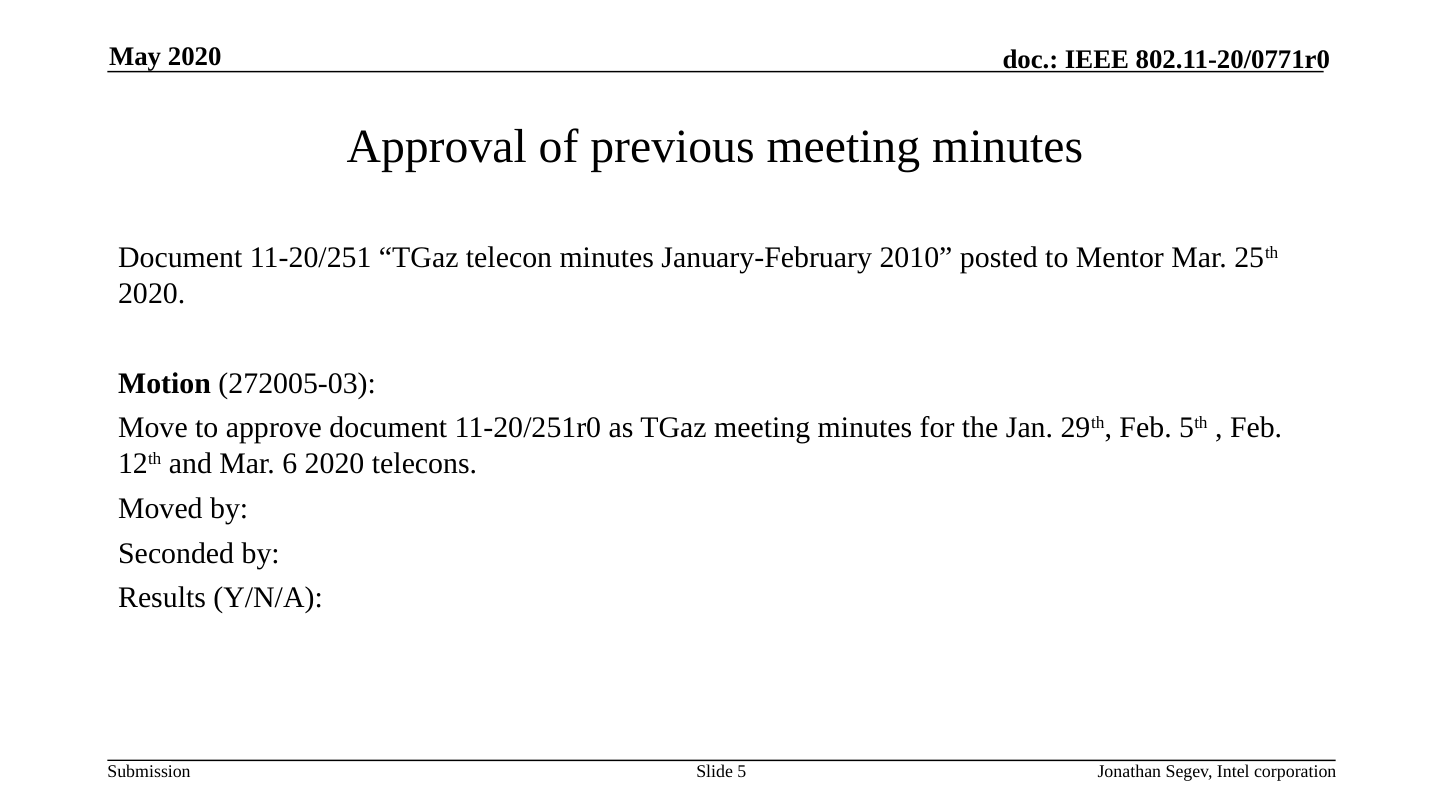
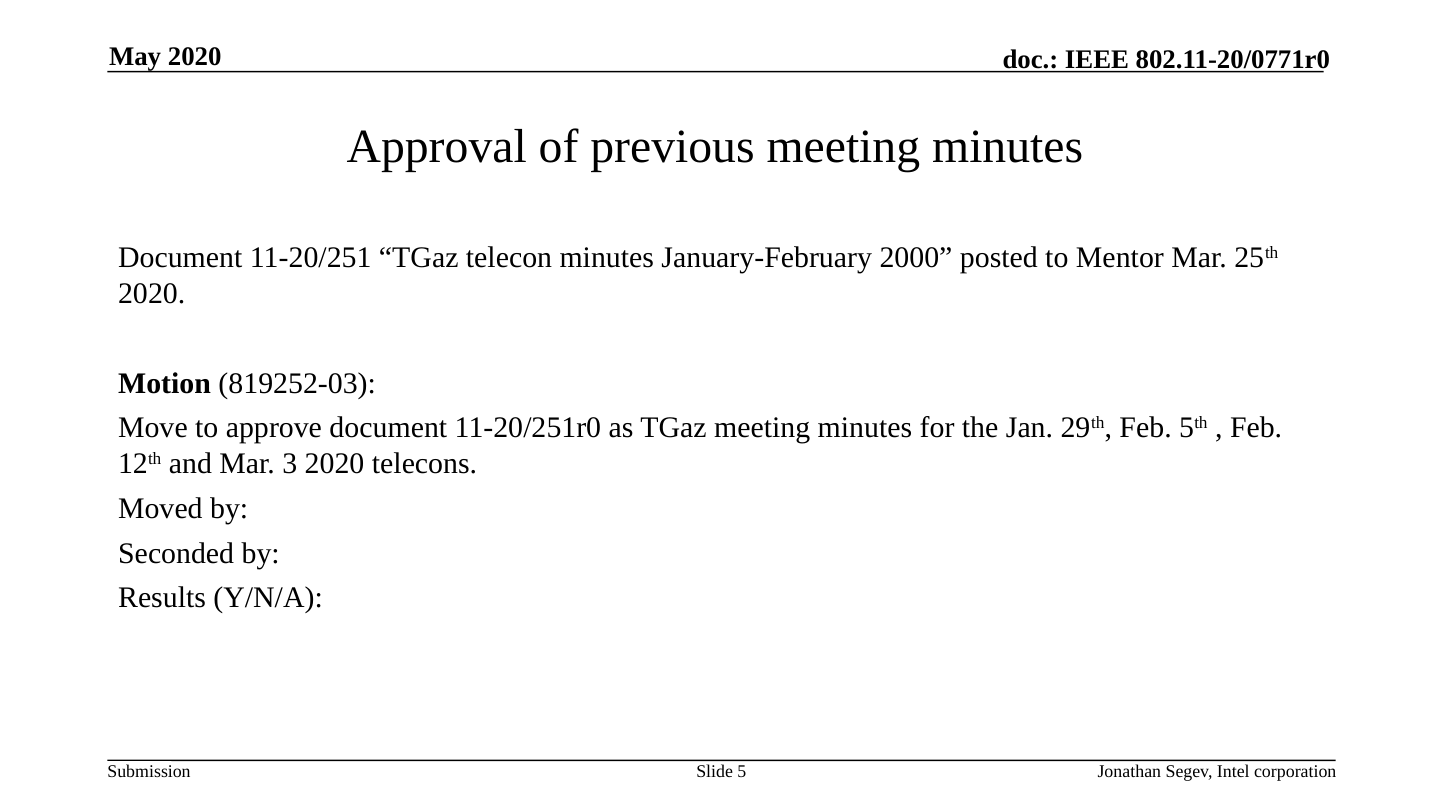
2010: 2010 -> 2000
272005-03: 272005-03 -> 819252-03
6: 6 -> 3
